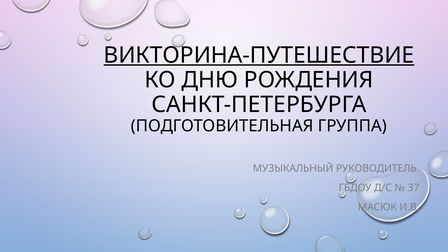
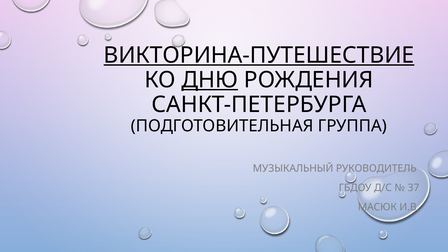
ДНЮ underline: none -> present
